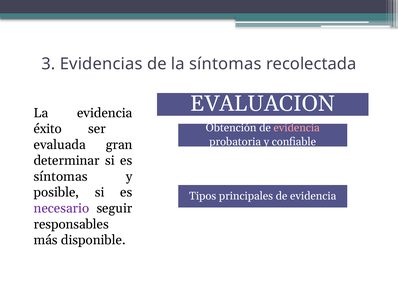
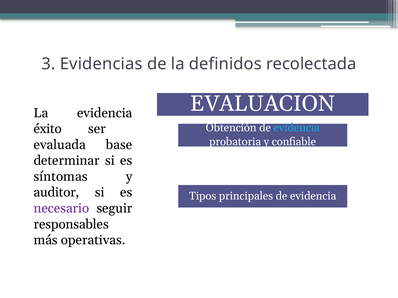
la síntomas: síntomas -> definidos
evidencia at (297, 128) colour: pink -> light blue
gran: gran -> base
posible: posible -> auditor
disponible: disponible -> operativas
